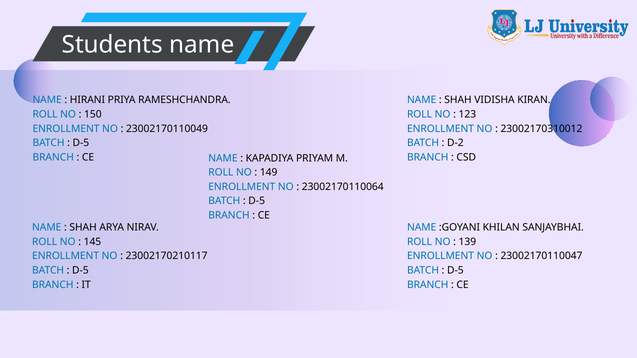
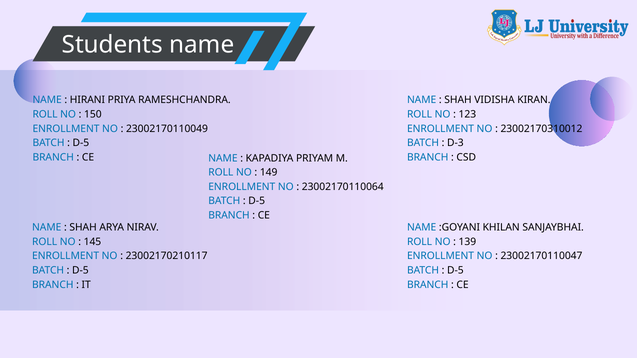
D-2: D-2 -> D-3
